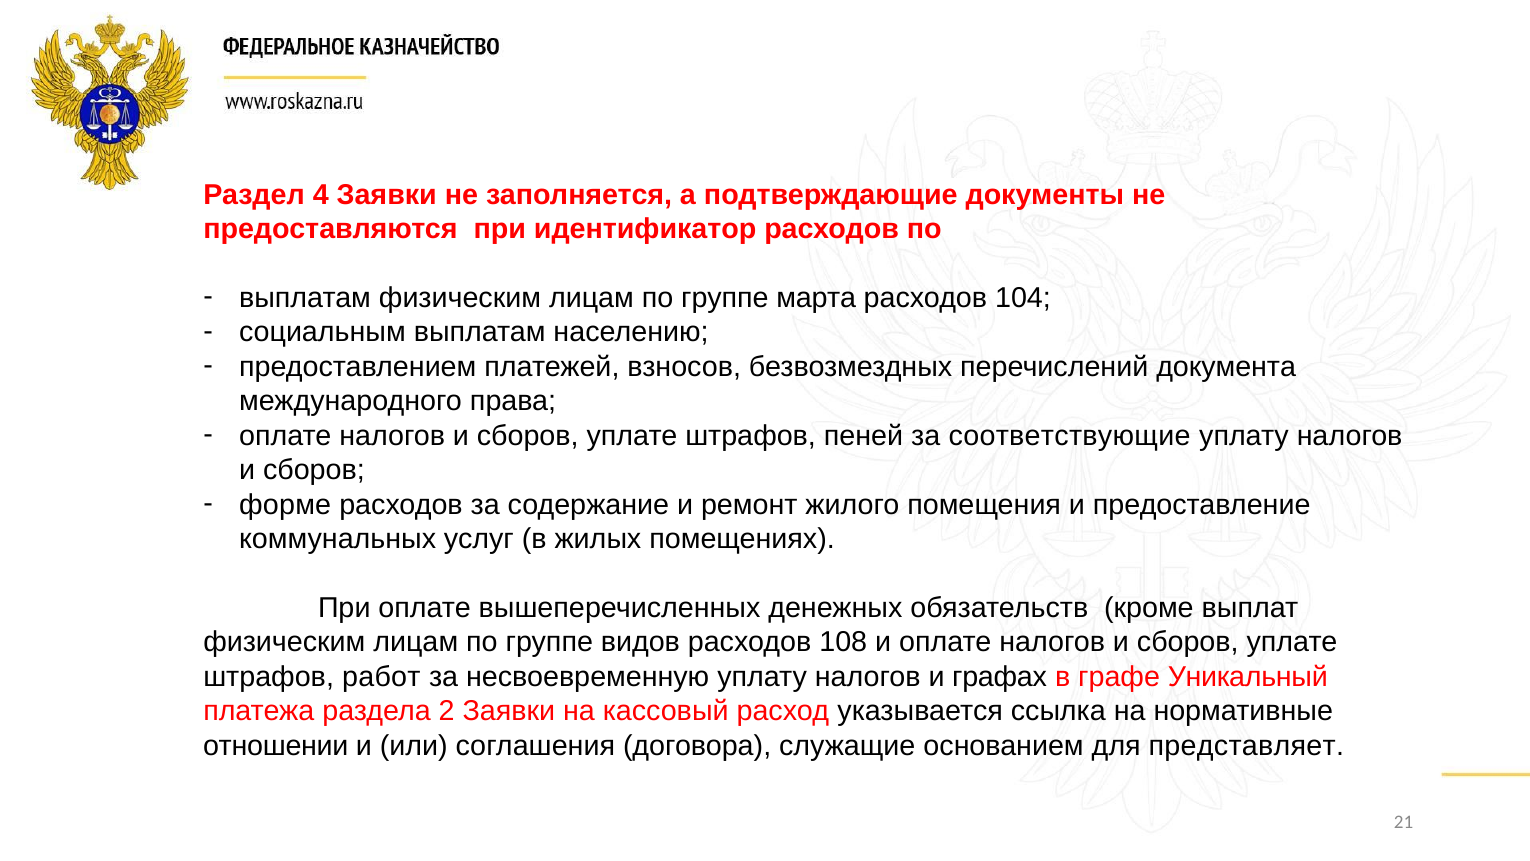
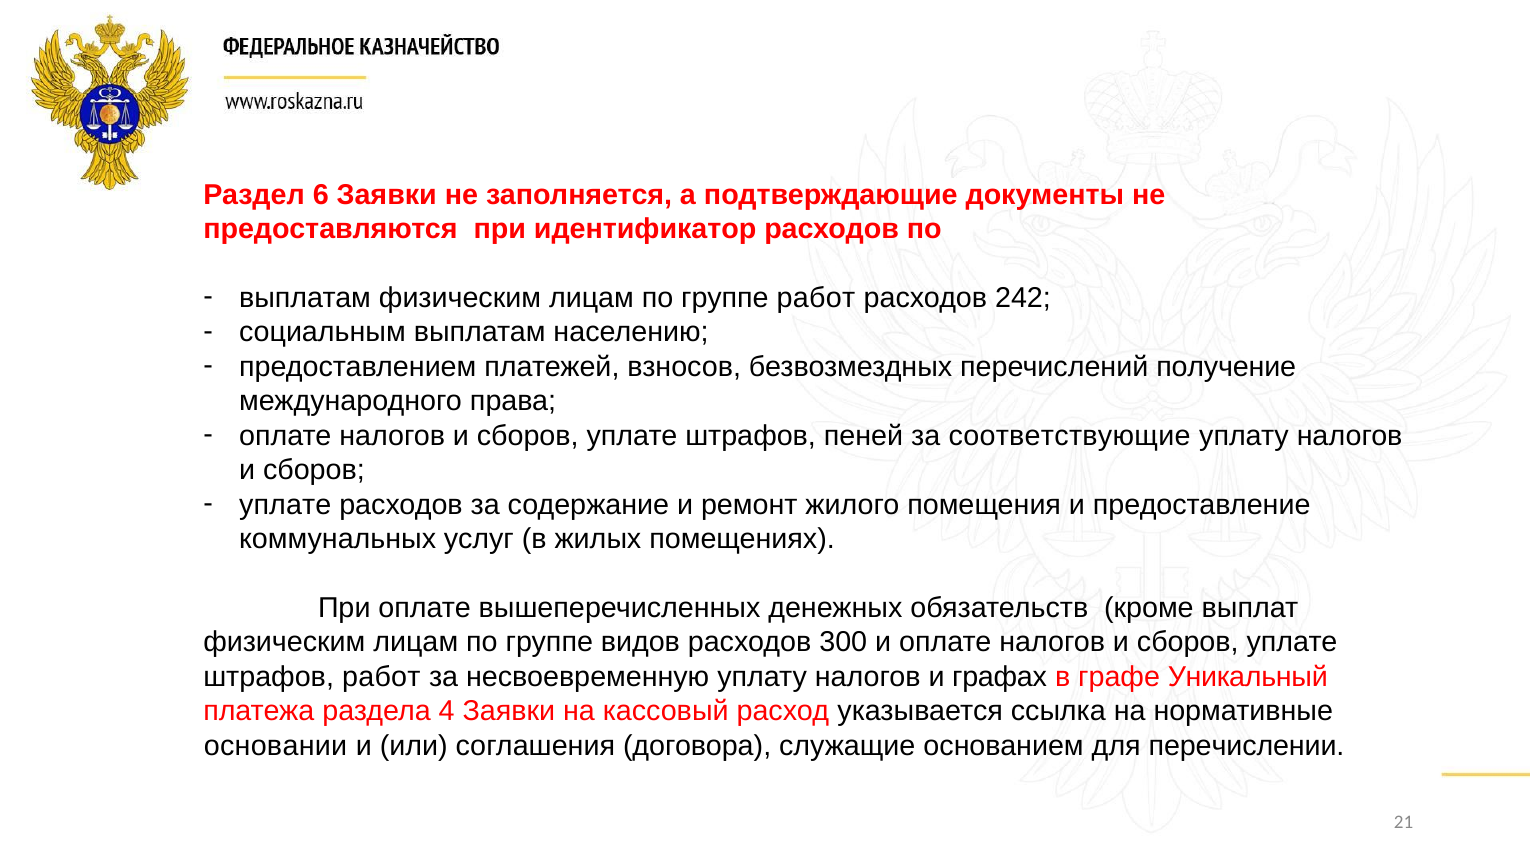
4: 4 -> 6
группе марта: марта -> работ
104: 104 -> 242
документа: документа -> получение
форме at (285, 504): форме -> уплате
108: 108 -> 300
2: 2 -> 4
отношении: отношении -> основании
представляет: представляет -> перечислении
